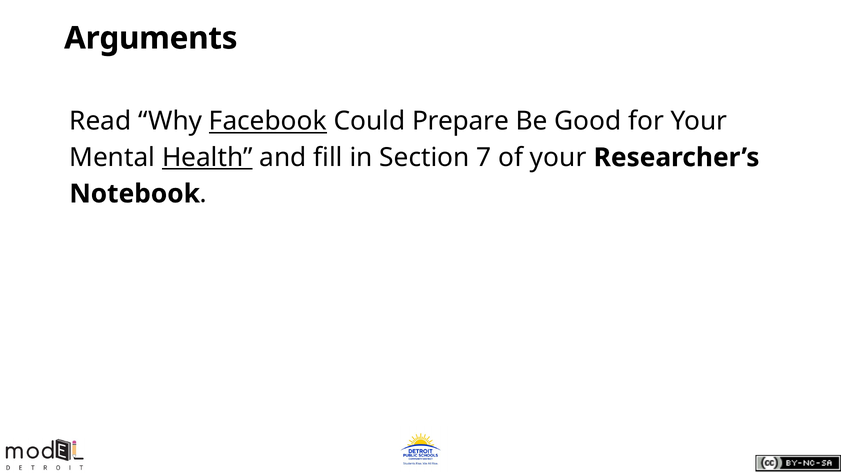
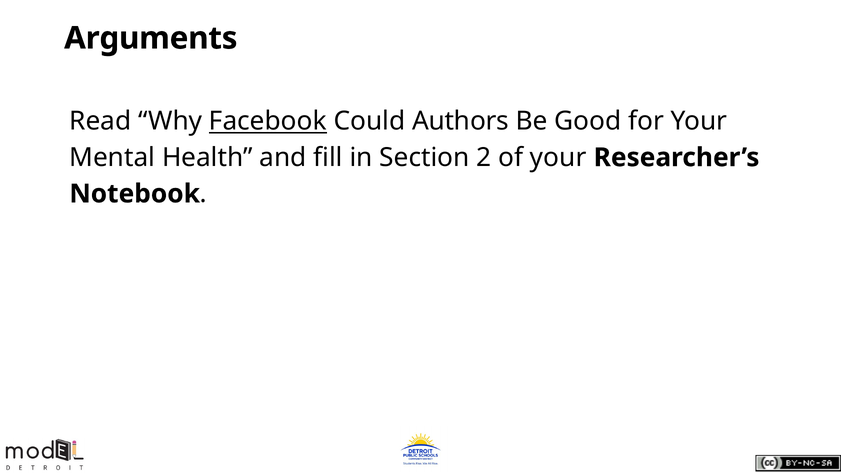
Prepare: Prepare -> Authors
Health underline: present -> none
7: 7 -> 2
